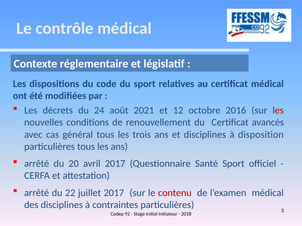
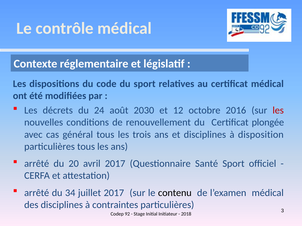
2021: 2021 -> 2030
avancés: avancés -> plongée
22: 22 -> 34
contenu colour: red -> black
